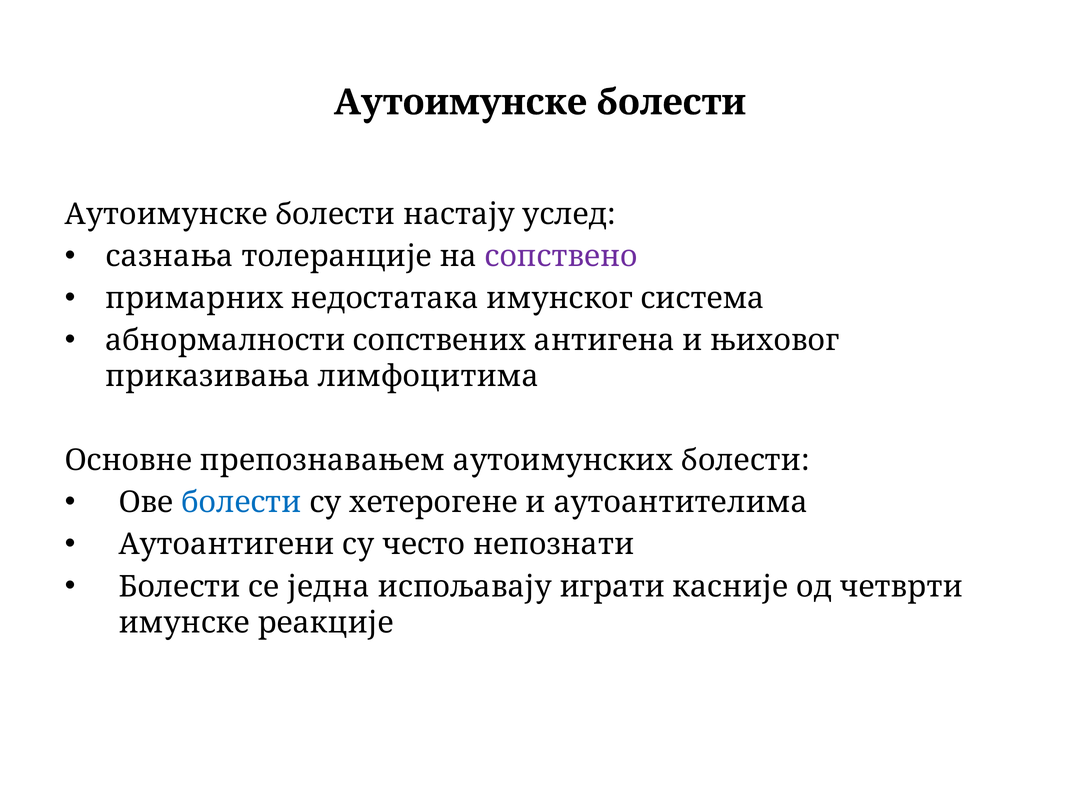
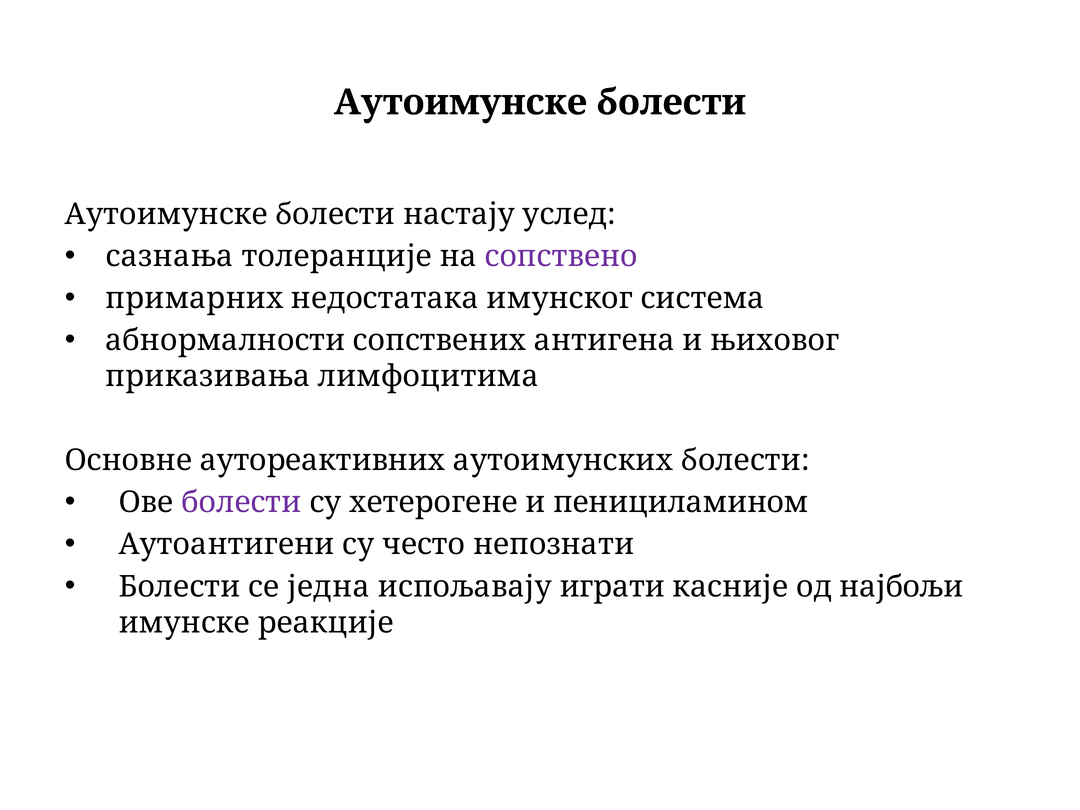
препознавањем: препознавањем -> аутореактивних
болести at (242, 503) colour: blue -> purple
аутоантителима: аутоантителима -> пенициламином
четврти: четврти -> најбољи
